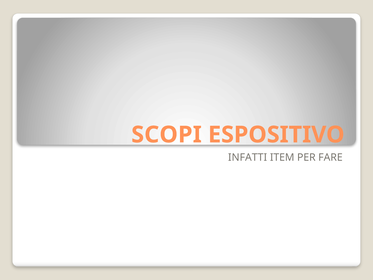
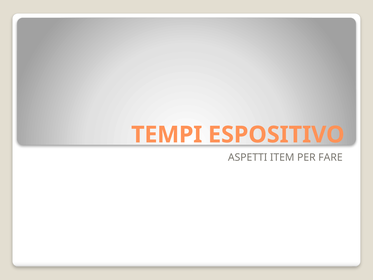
SCOPI: SCOPI -> TEMPI
INFATTI: INFATTI -> ASPETTI
